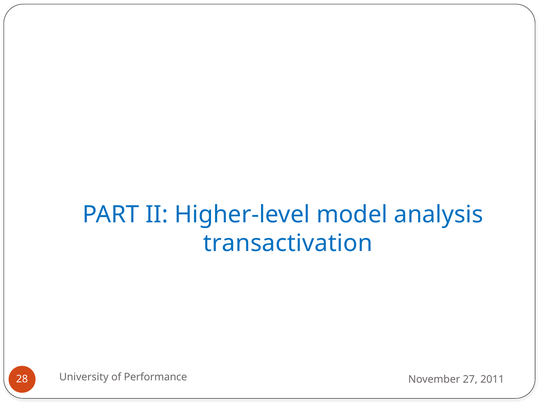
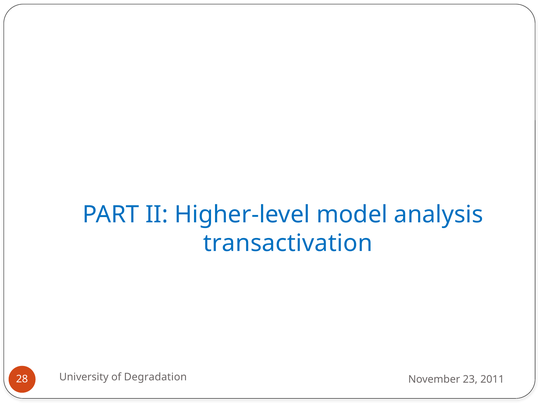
Performance: Performance -> Degradation
27: 27 -> 23
